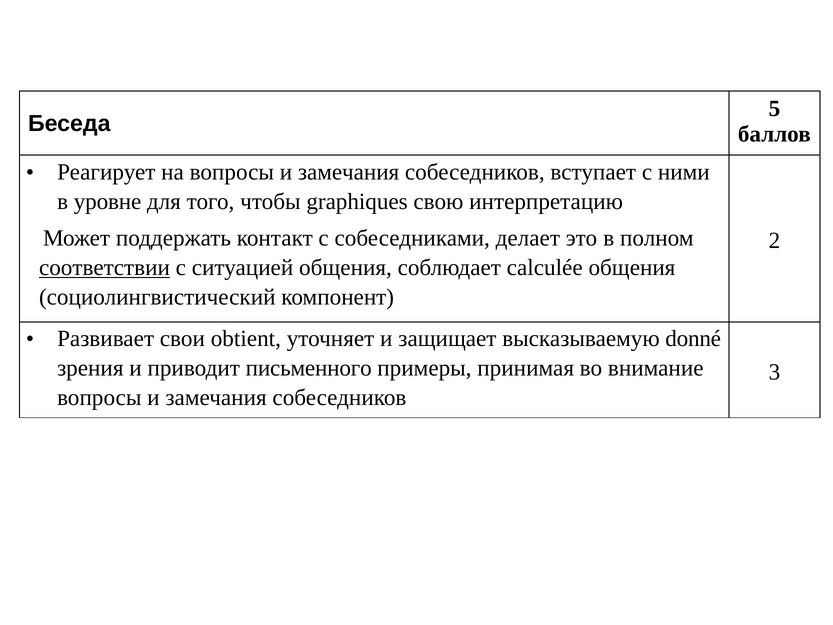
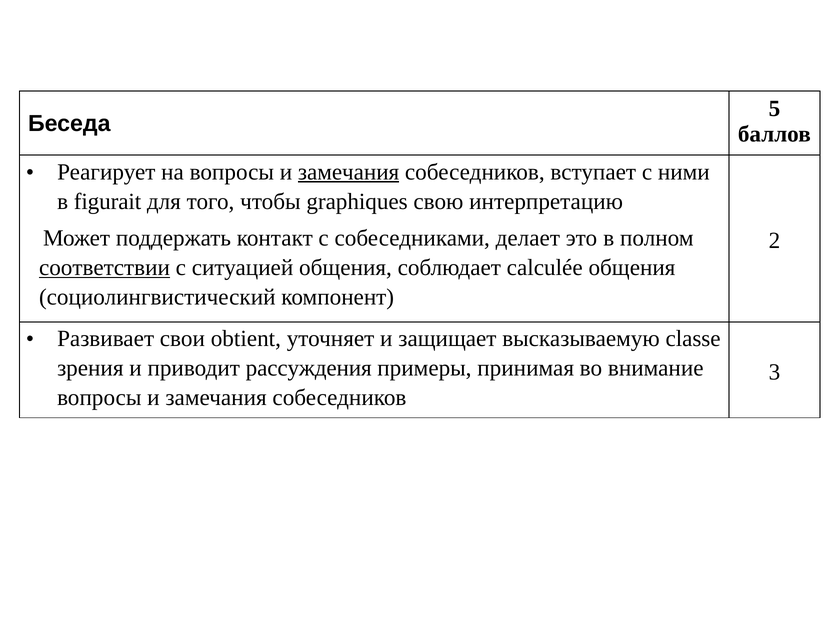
замечания at (349, 172) underline: none -> present
уровне: уровне -> figurait
donné: donné -> classe
письменного: письменного -> рассуждения
